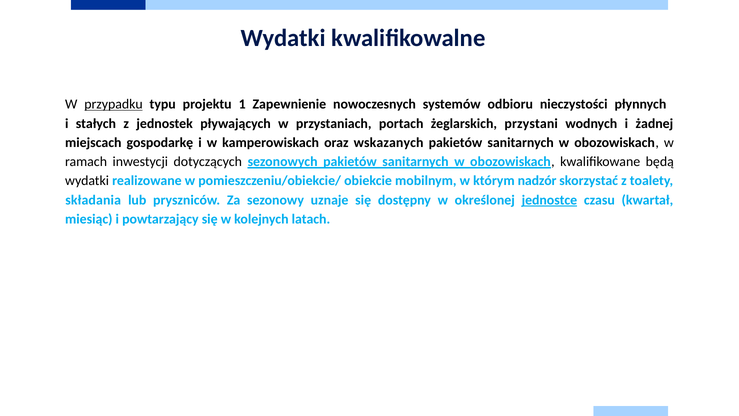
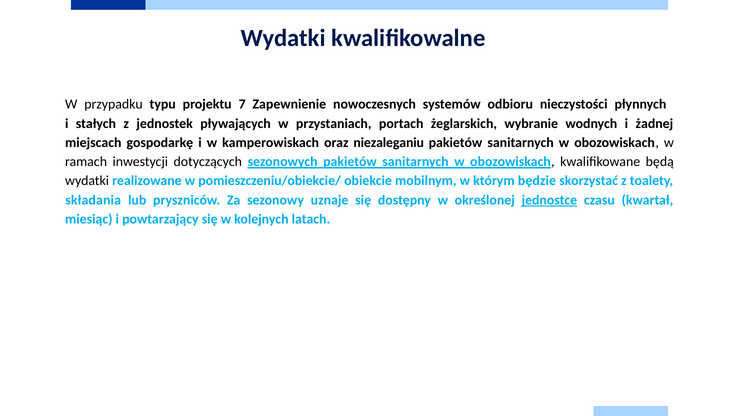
przypadku underline: present -> none
1: 1 -> 7
przystani: przystani -> wybranie
wskazanych: wskazanych -> niezaleganiu
nadzór: nadzór -> będzie
